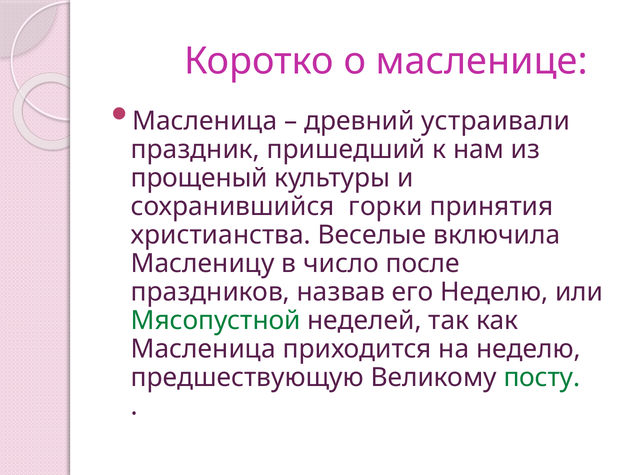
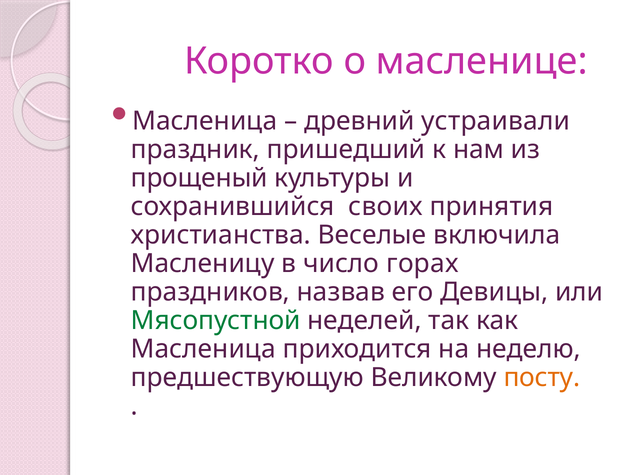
горки: горки -> своих
после: после -> горах
его Неделю: Неделю -> Девицы
посту colour: green -> orange
